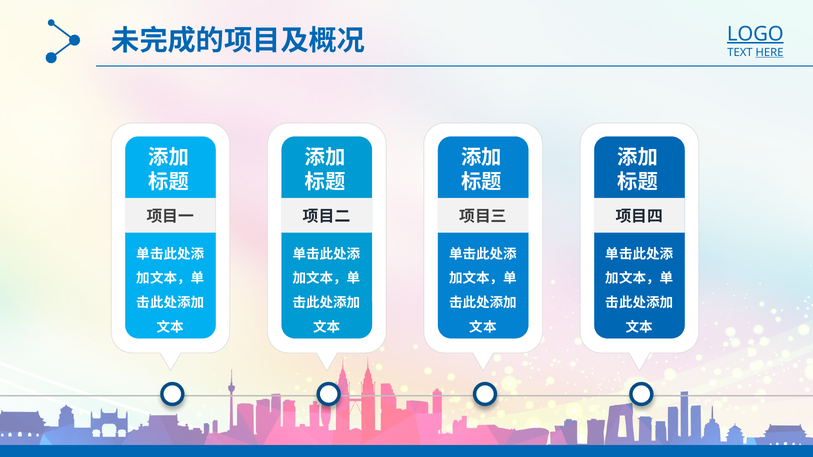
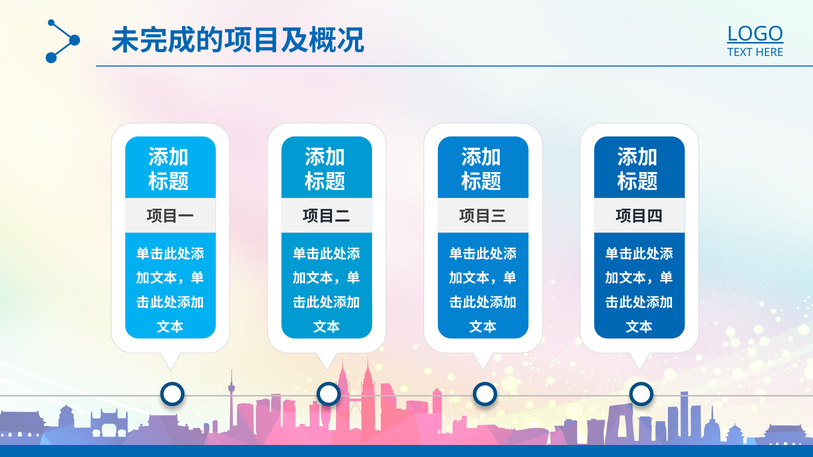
HERE underline: present -> none
